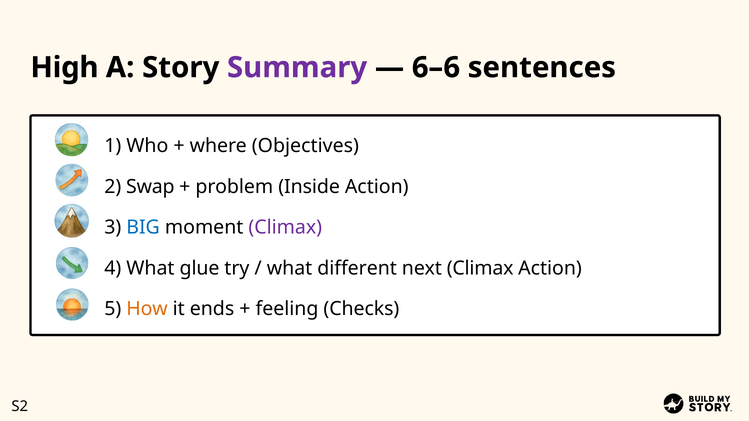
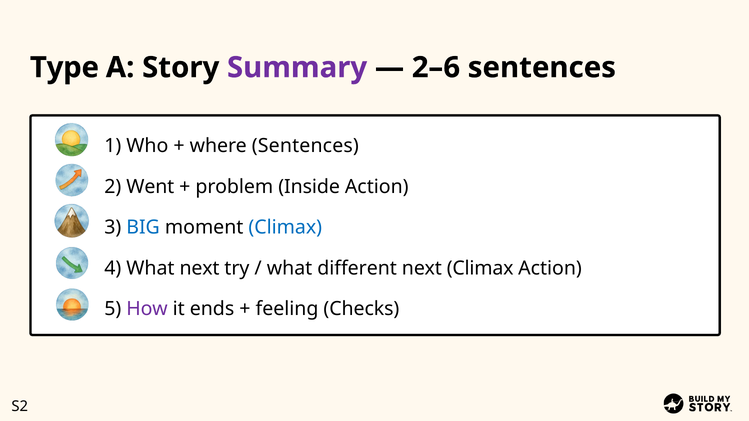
High: High -> Type
6–6: 6–6 -> 2–6
where Objectives: Objectives -> Sentences
Swap: Swap -> Went
Climax at (285, 228) colour: purple -> blue
What glue: glue -> next
How colour: orange -> purple
